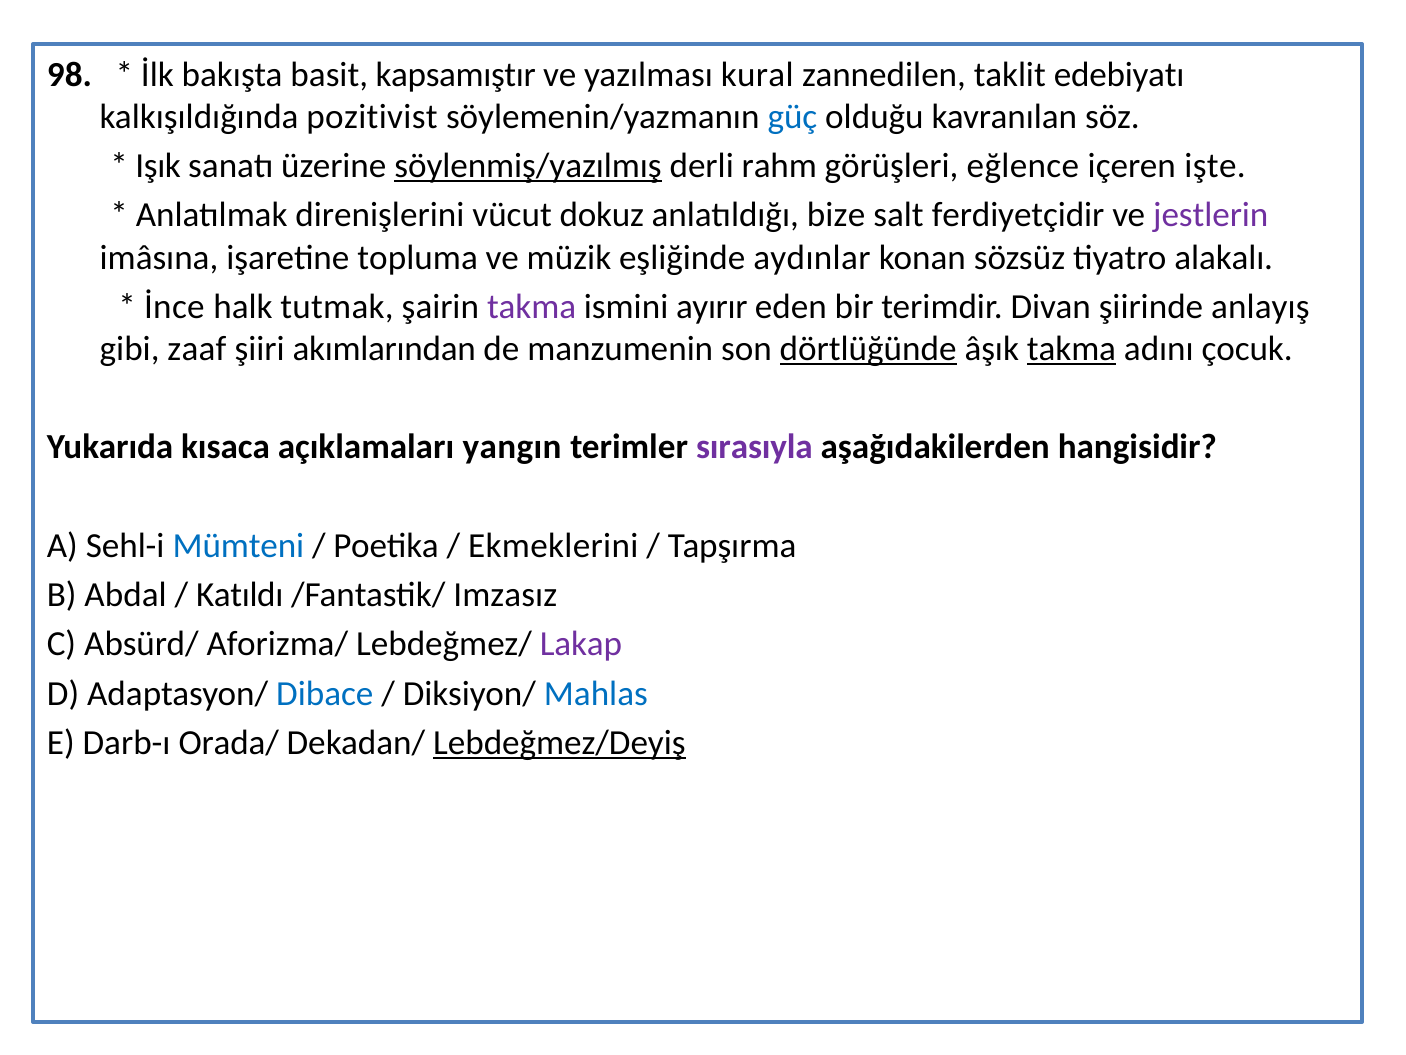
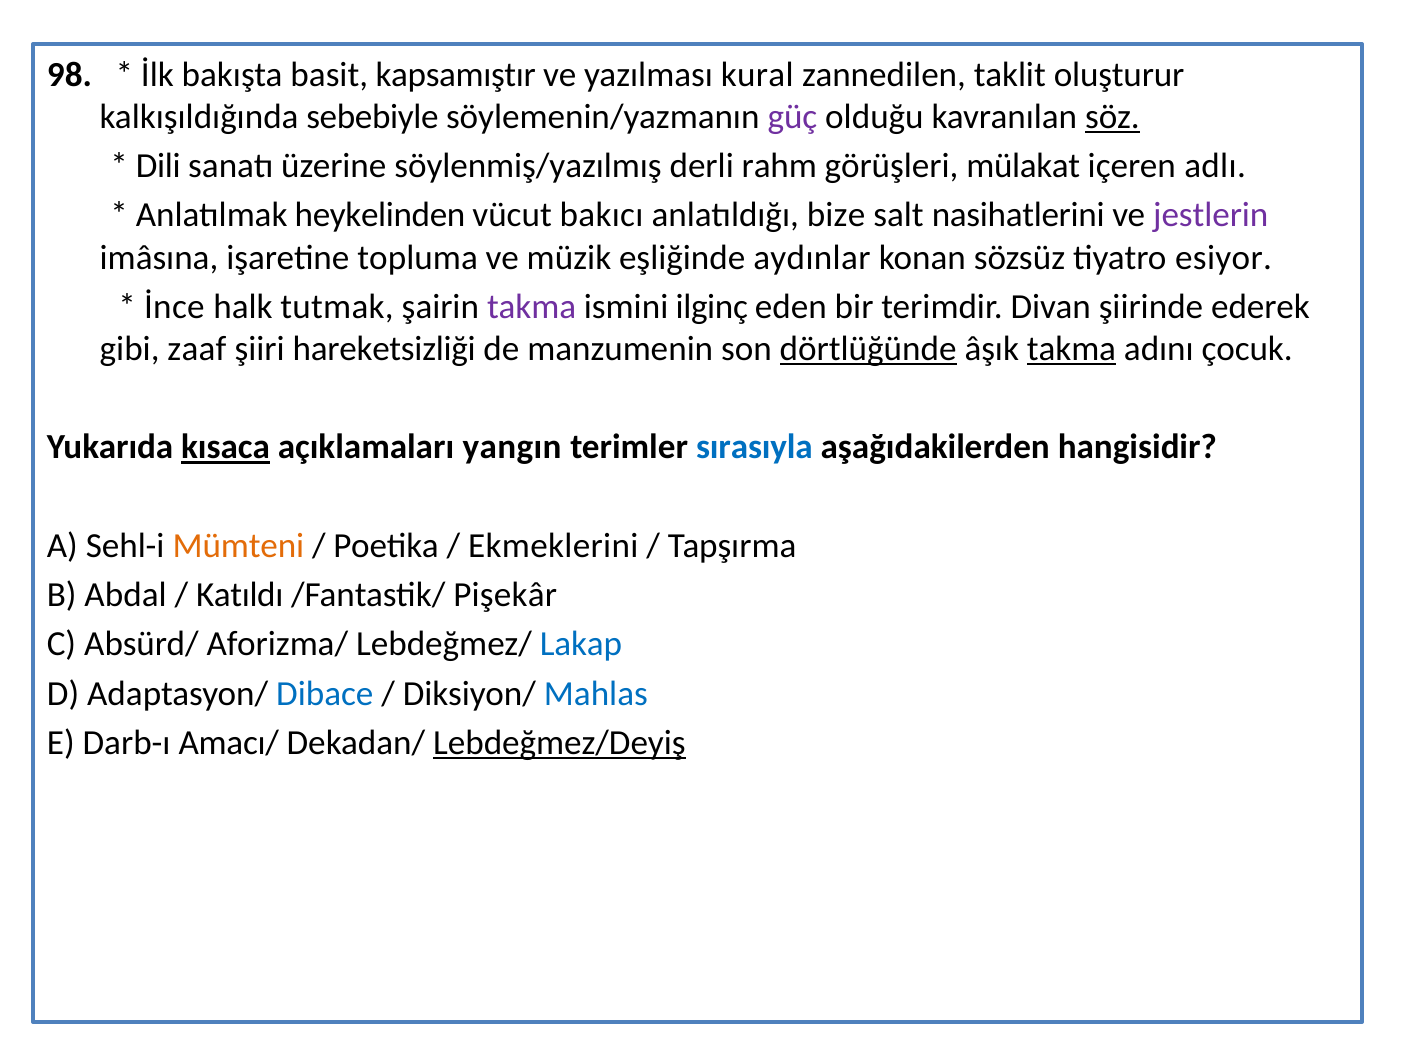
edebiyatı: edebiyatı -> oluşturur
pozitivist: pozitivist -> sebebiyle
güç colour: blue -> purple
söz underline: none -> present
Işık: Işık -> Dili
söylenmiş/yazılmış underline: present -> none
eğlence: eğlence -> mülakat
işte: işte -> adlı
direnişlerini: direnişlerini -> heykelinden
dokuz: dokuz -> bakıcı
ferdiyetçidir: ferdiyetçidir -> nasihatlerini
alakalı: alakalı -> esiyor
ayırır: ayırır -> ilginç
anlayış: anlayış -> ederek
akımlarından: akımlarından -> hareketsizliği
kısaca underline: none -> present
sırasıyla colour: purple -> blue
Mümteni colour: blue -> orange
Imzasız: Imzasız -> Pişekâr
Lakap colour: purple -> blue
Orada/: Orada/ -> Amacı/
